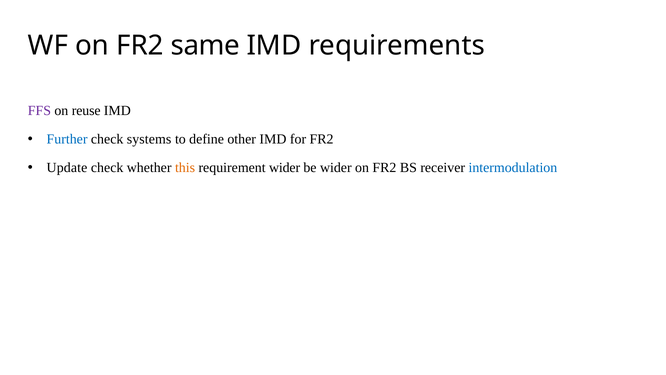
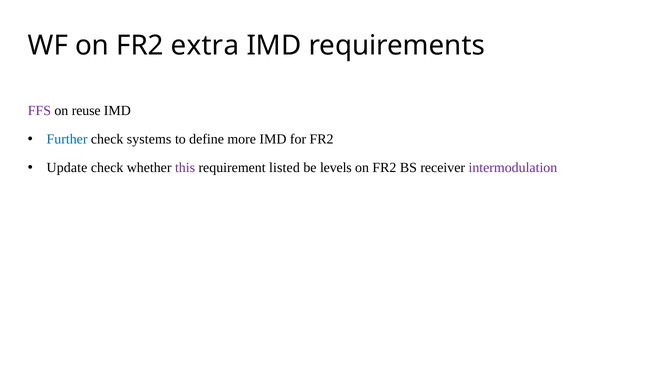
same: same -> extra
other: other -> more
this colour: orange -> purple
requirement wider: wider -> listed
be wider: wider -> levels
intermodulation colour: blue -> purple
